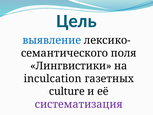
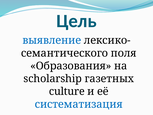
Лингвистики: Лингвистики -> Образования
inculcation: inculcation -> scholarship
систематизация colour: purple -> blue
